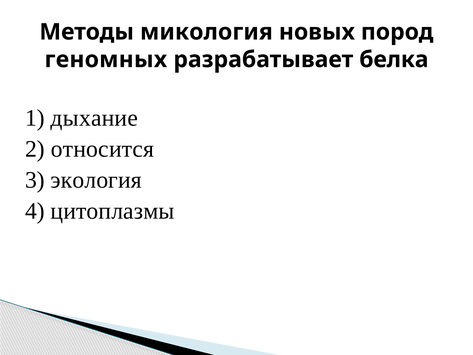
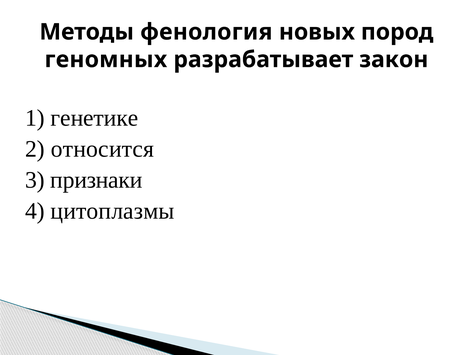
микология: микология -> фенология
белка: белка -> закон
дыхание: дыхание -> генетике
экология: экология -> признаки
